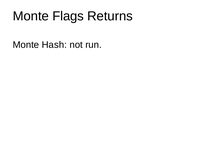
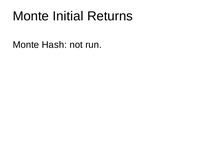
Flags: Flags -> Initial
